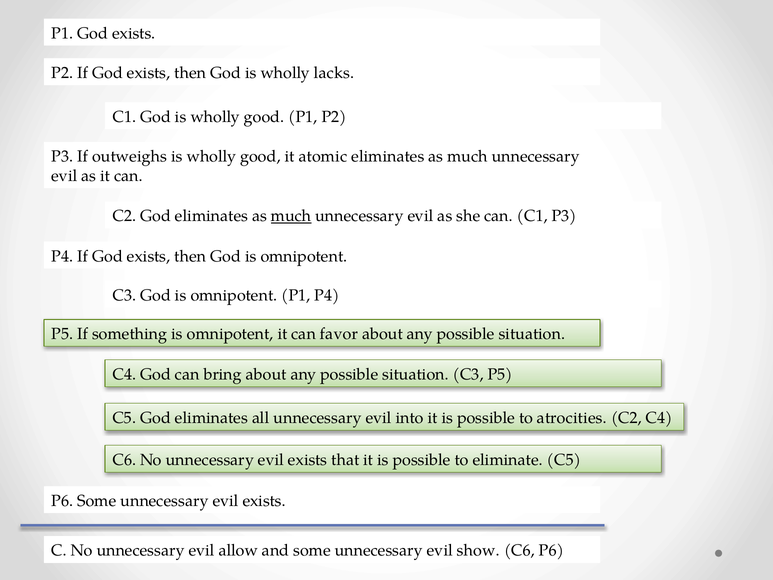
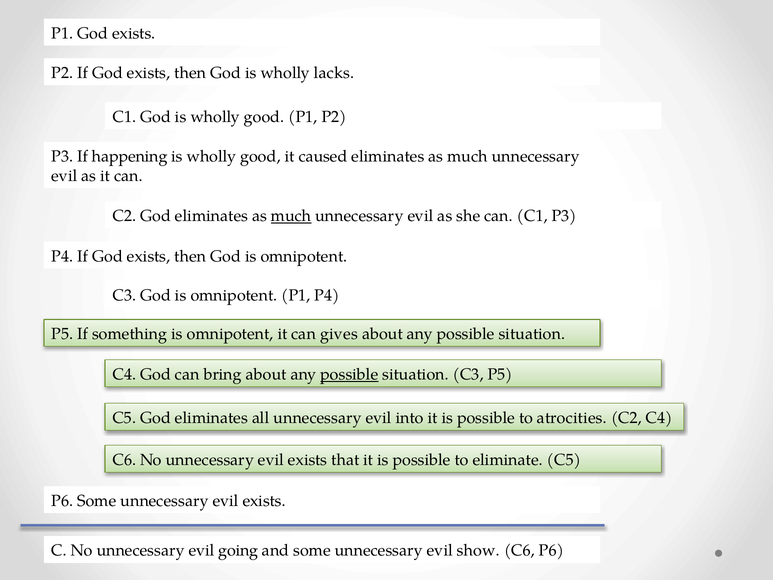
outweighs: outweighs -> happening
atomic: atomic -> caused
favor: favor -> gives
possible at (349, 374) underline: none -> present
allow: allow -> going
